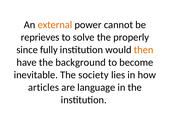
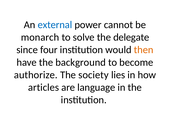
external colour: orange -> blue
reprieves: reprieves -> monarch
properly: properly -> delegate
fully: fully -> four
inevitable: inevitable -> authorize
